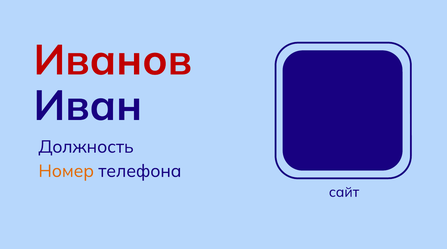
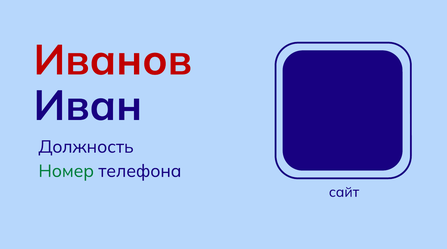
Номер colour: orange -> green
